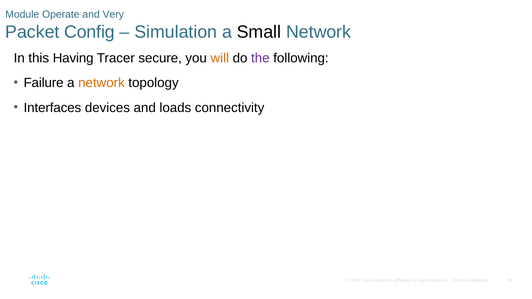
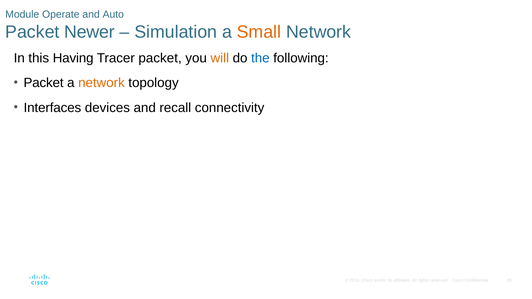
Very: Very -> Auto
Config: Config -> Newer
Small colour: black -> orange
Tracer secure: secure -> packet
the colour: purple -> blue
Failure at (44, 83): Failure -> Packet
loads: loads -> recall
